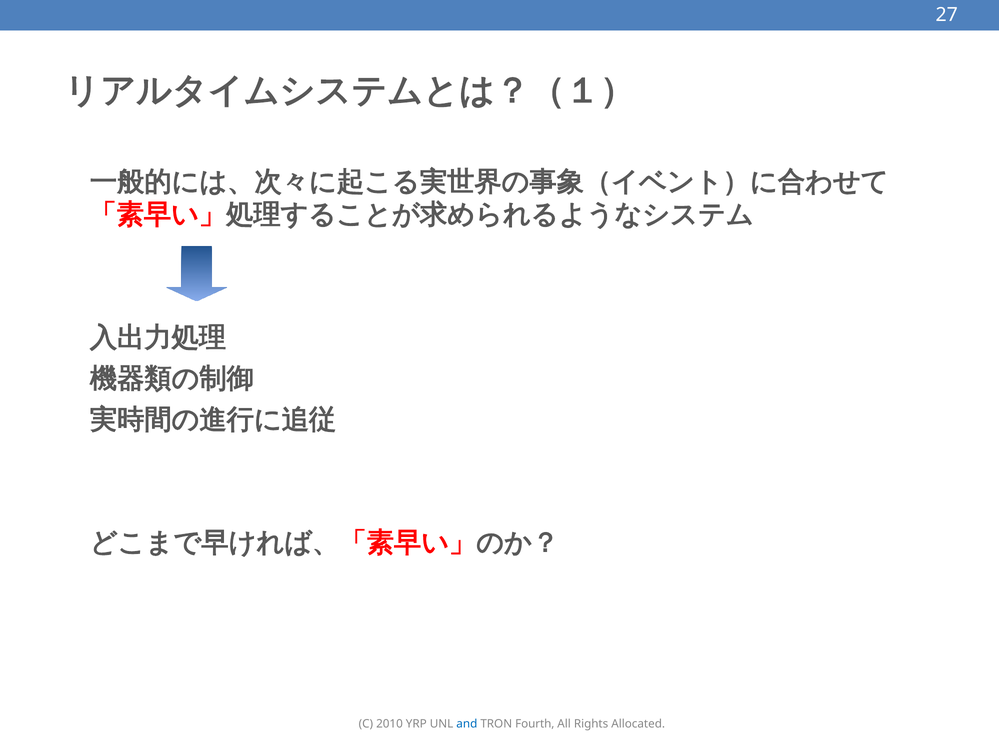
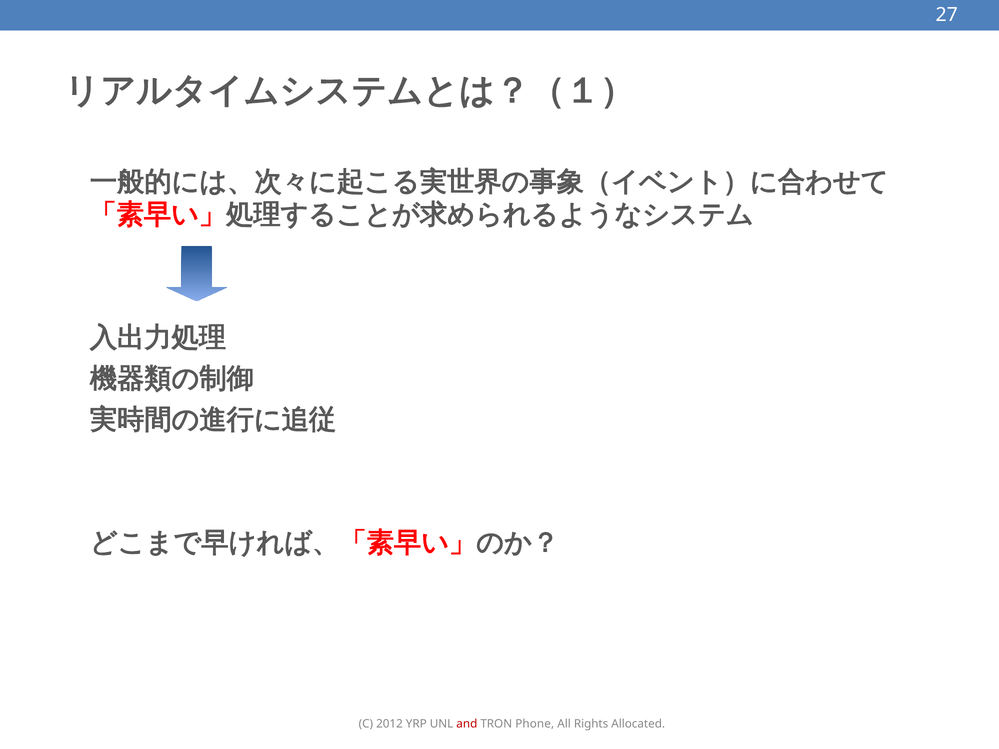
2010: 2010 -> 2012
and colour: blue -> red
Fourth: Fourth -> Phone
